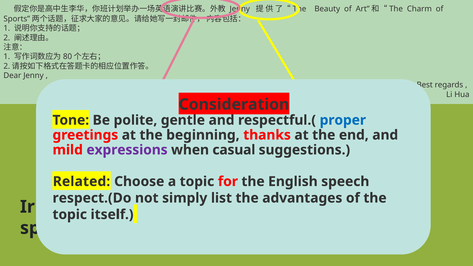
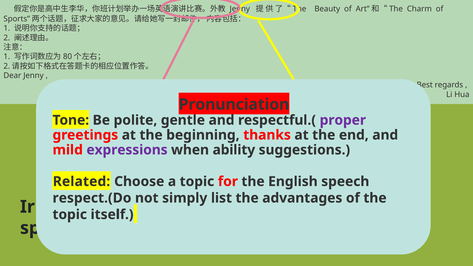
Consideration: Consideration -> Pronunciation
proper colour: blue -> purple
casual: casual -> ability
